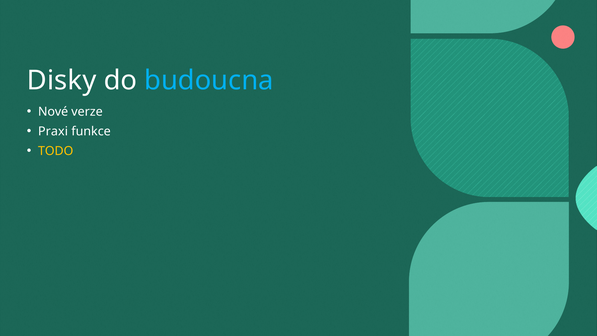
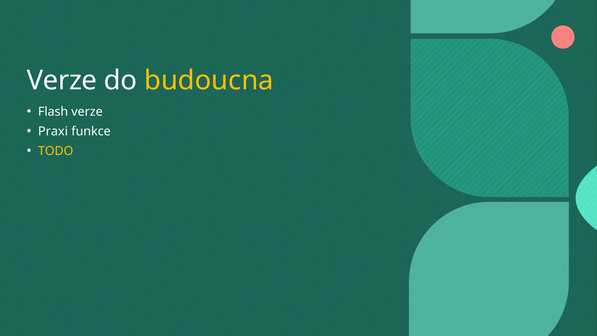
Disky at (62, 80): Disky -> Verze
budoucna colour: light blue -> yellow
Nové: Nové -> Flash
